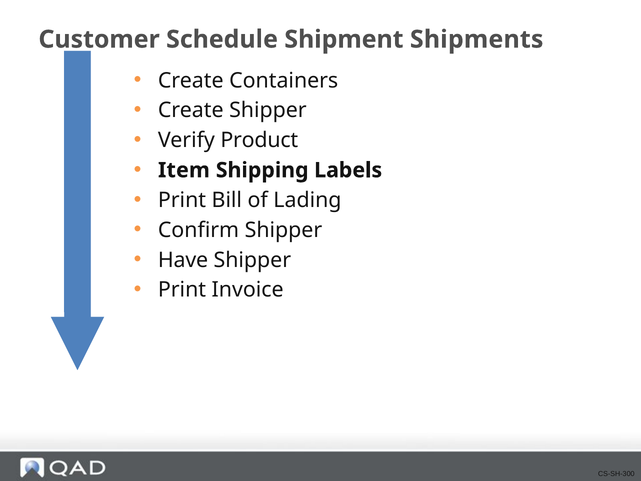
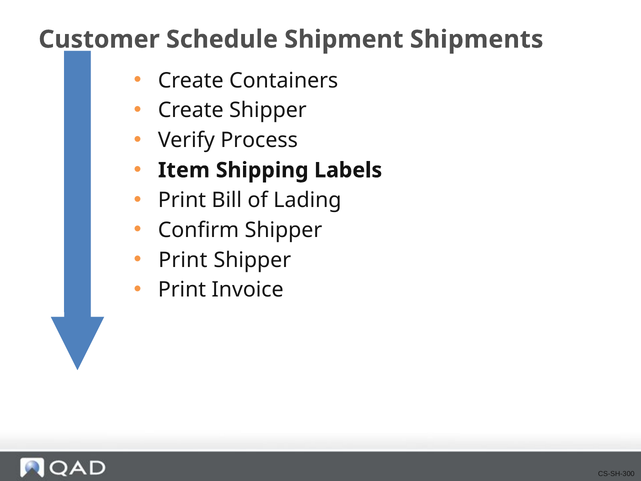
Product: Product -> Process
Have at (183, 260): Have -> Print
